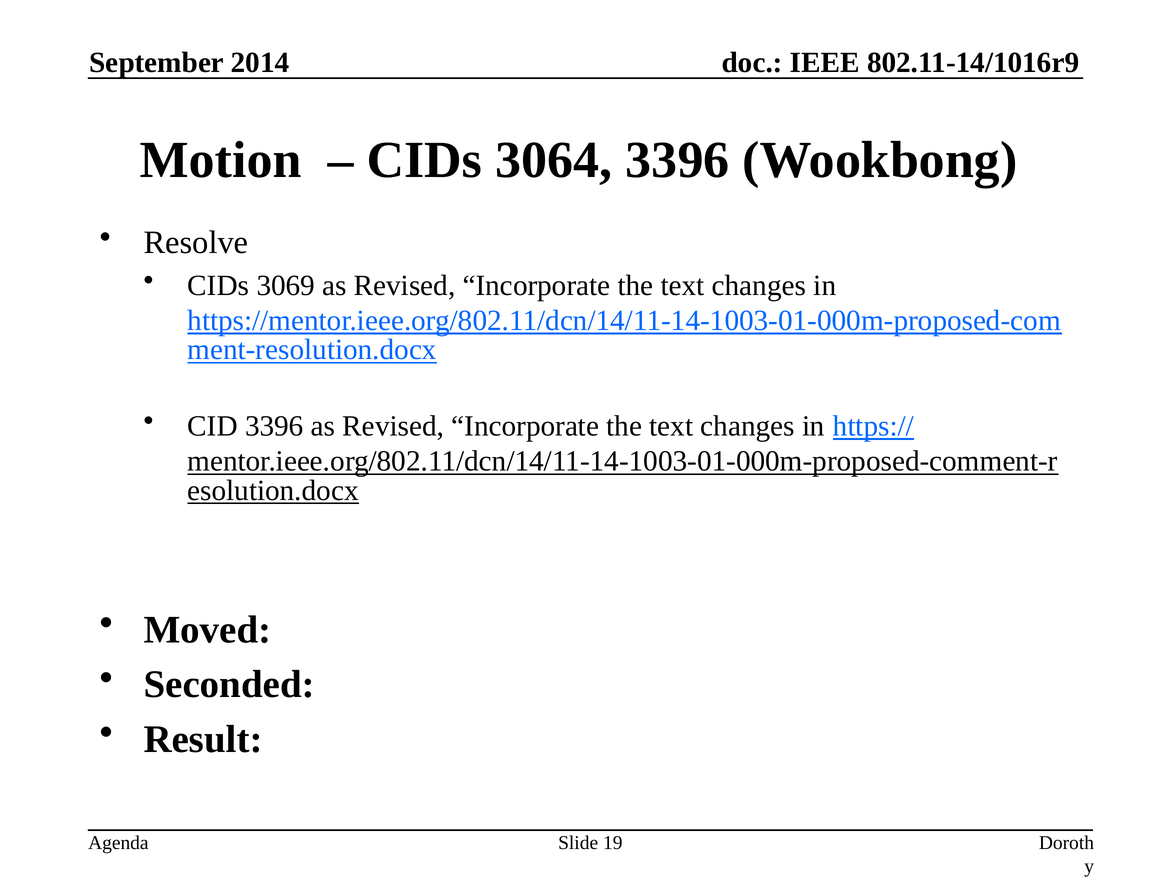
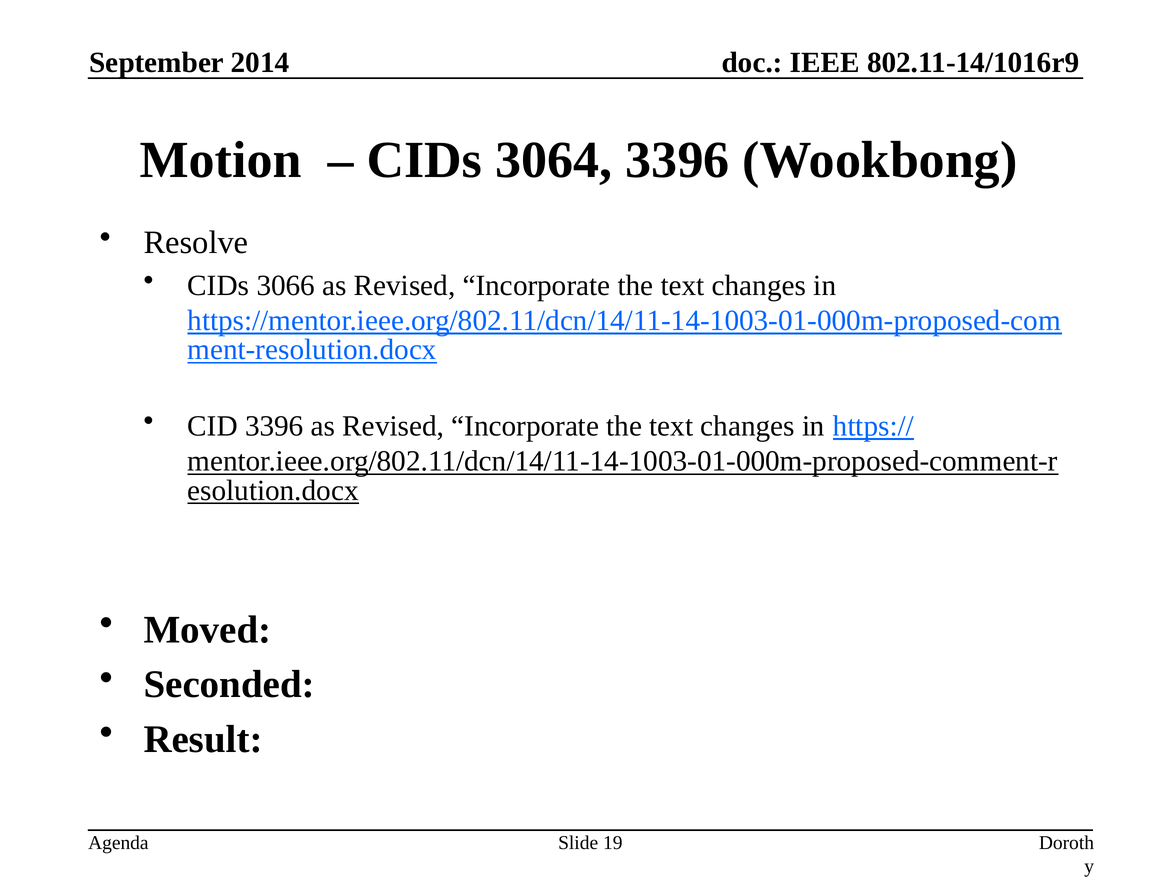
3069: 3069 -> 3066
